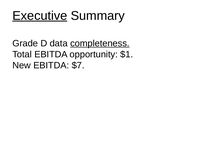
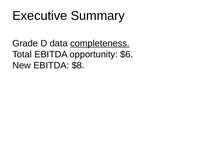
Executive underline: present -> none
$1: $1 -> $6
$7: $7 -> $8
